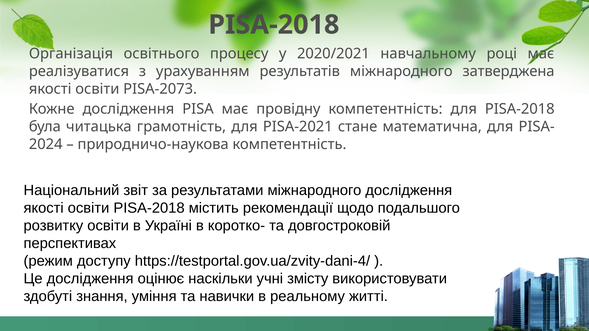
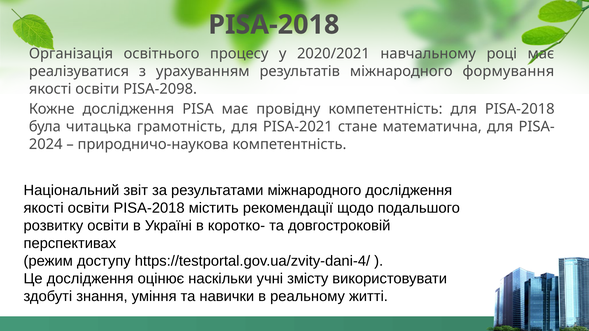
затверджена: затверджена -> формування
PISA-2073: PISA-2073 -> PISA-2098
